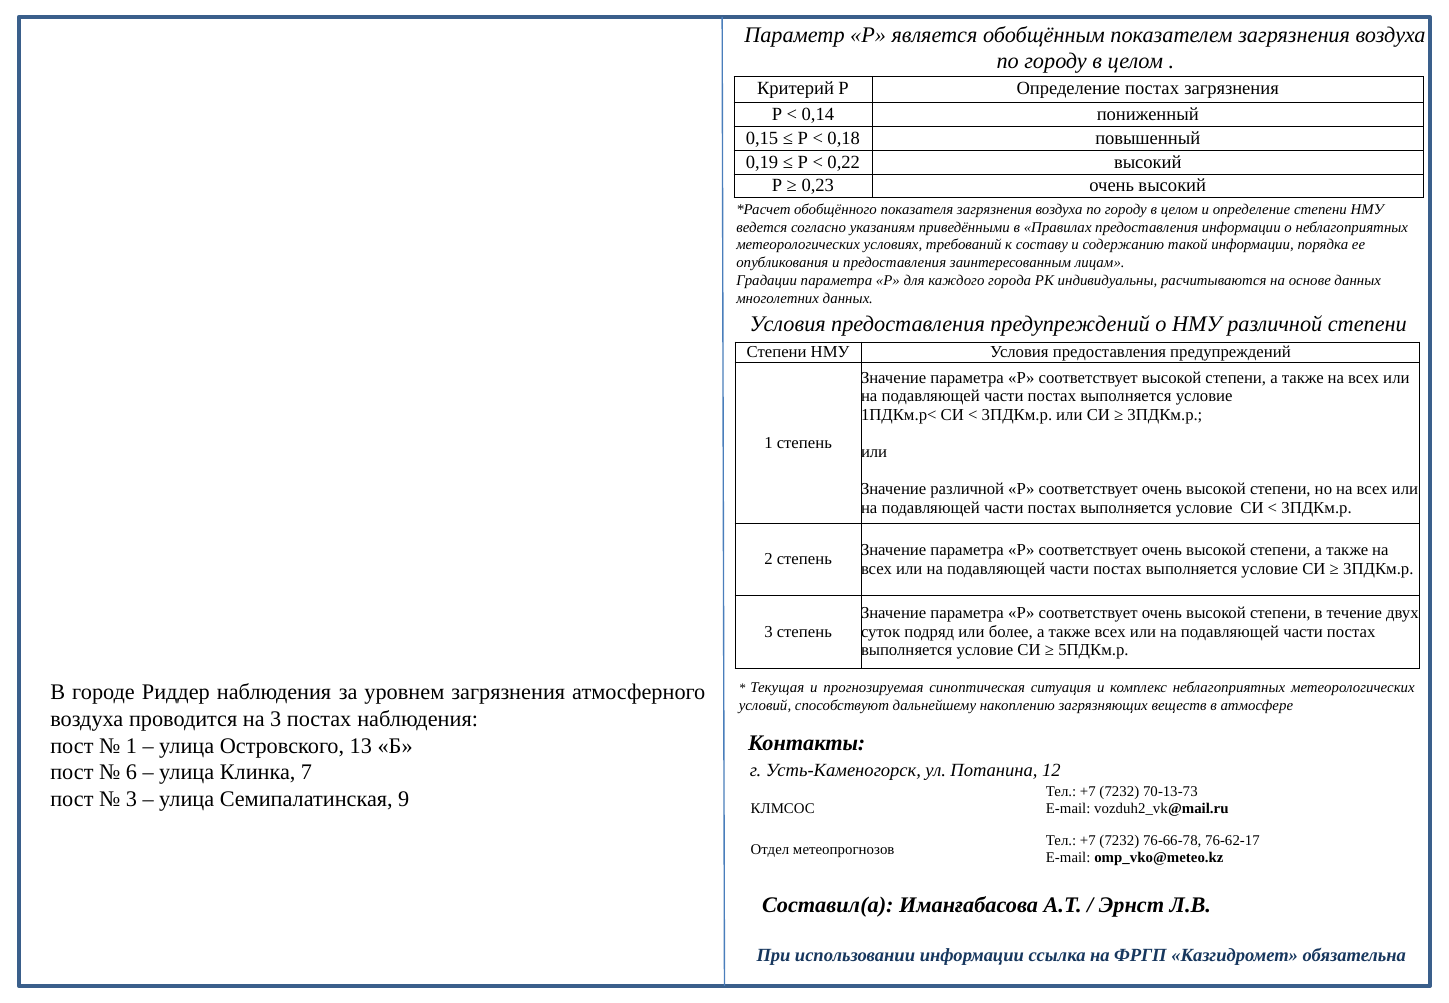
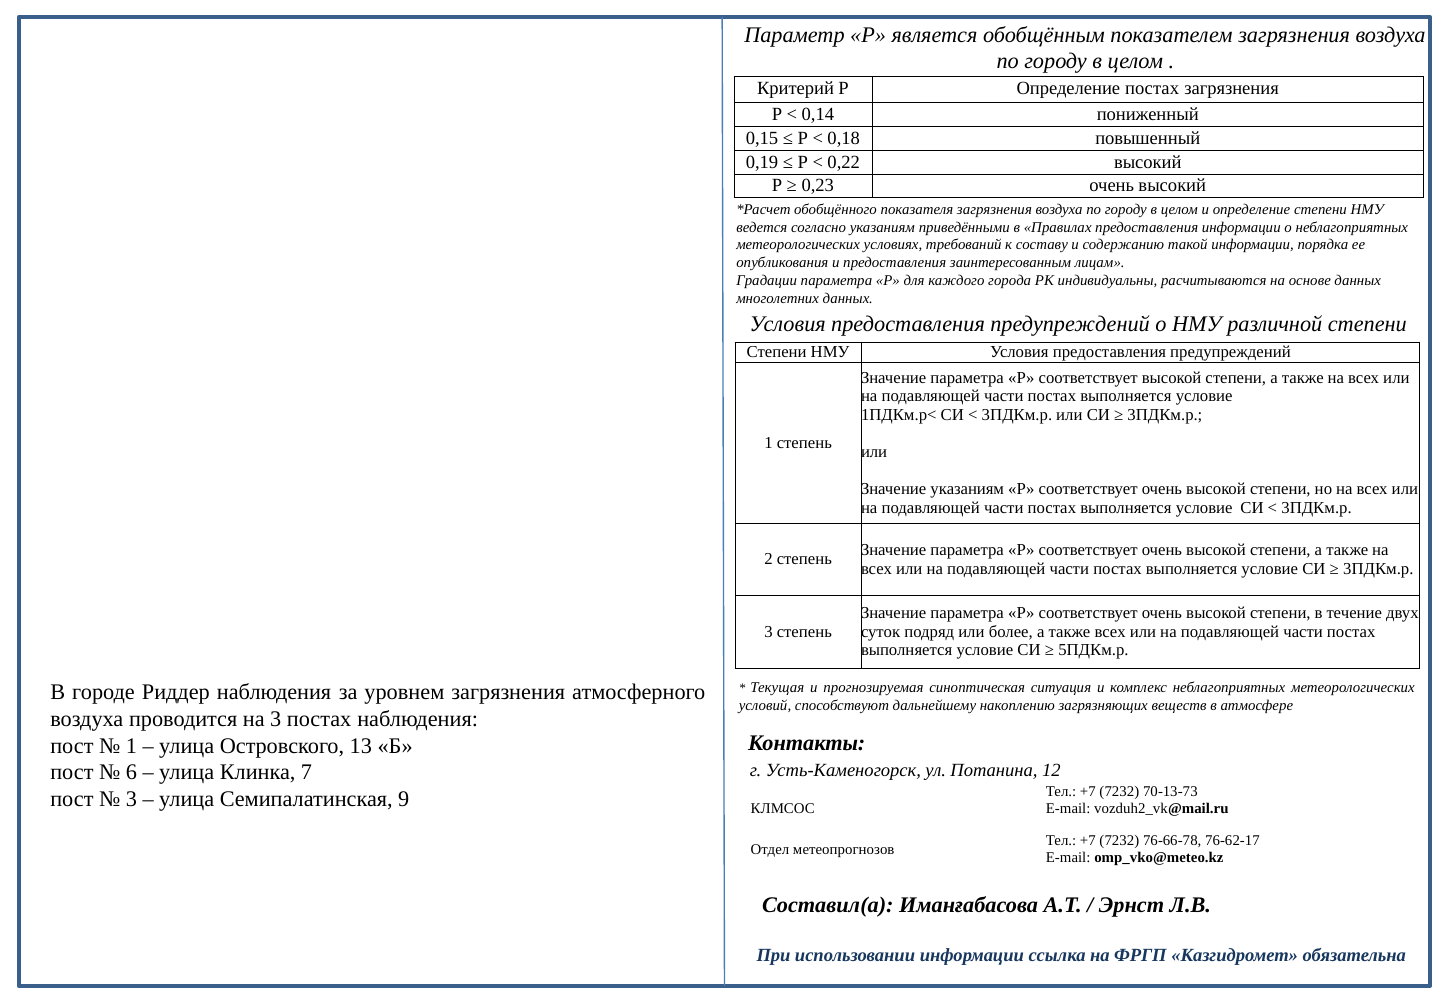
Значение различной: различной -> указаниям
